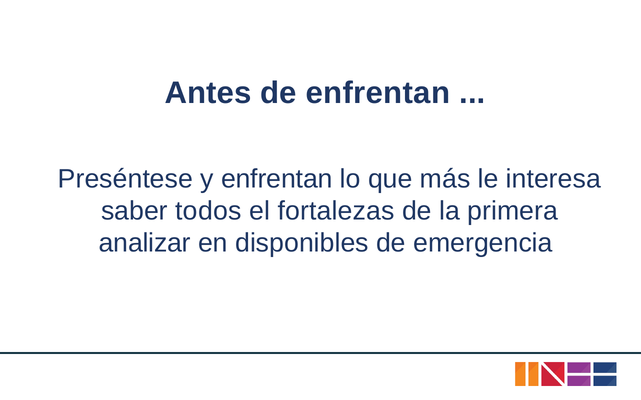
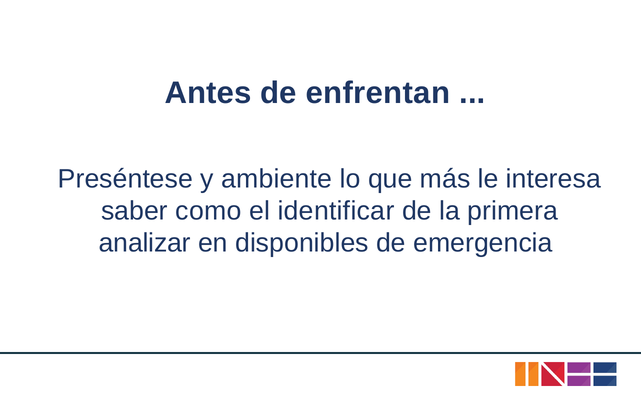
y enfrentan: enfrentan -> ambiente
todos: todos -> como
fortalezas: fortalezas -> identificar
